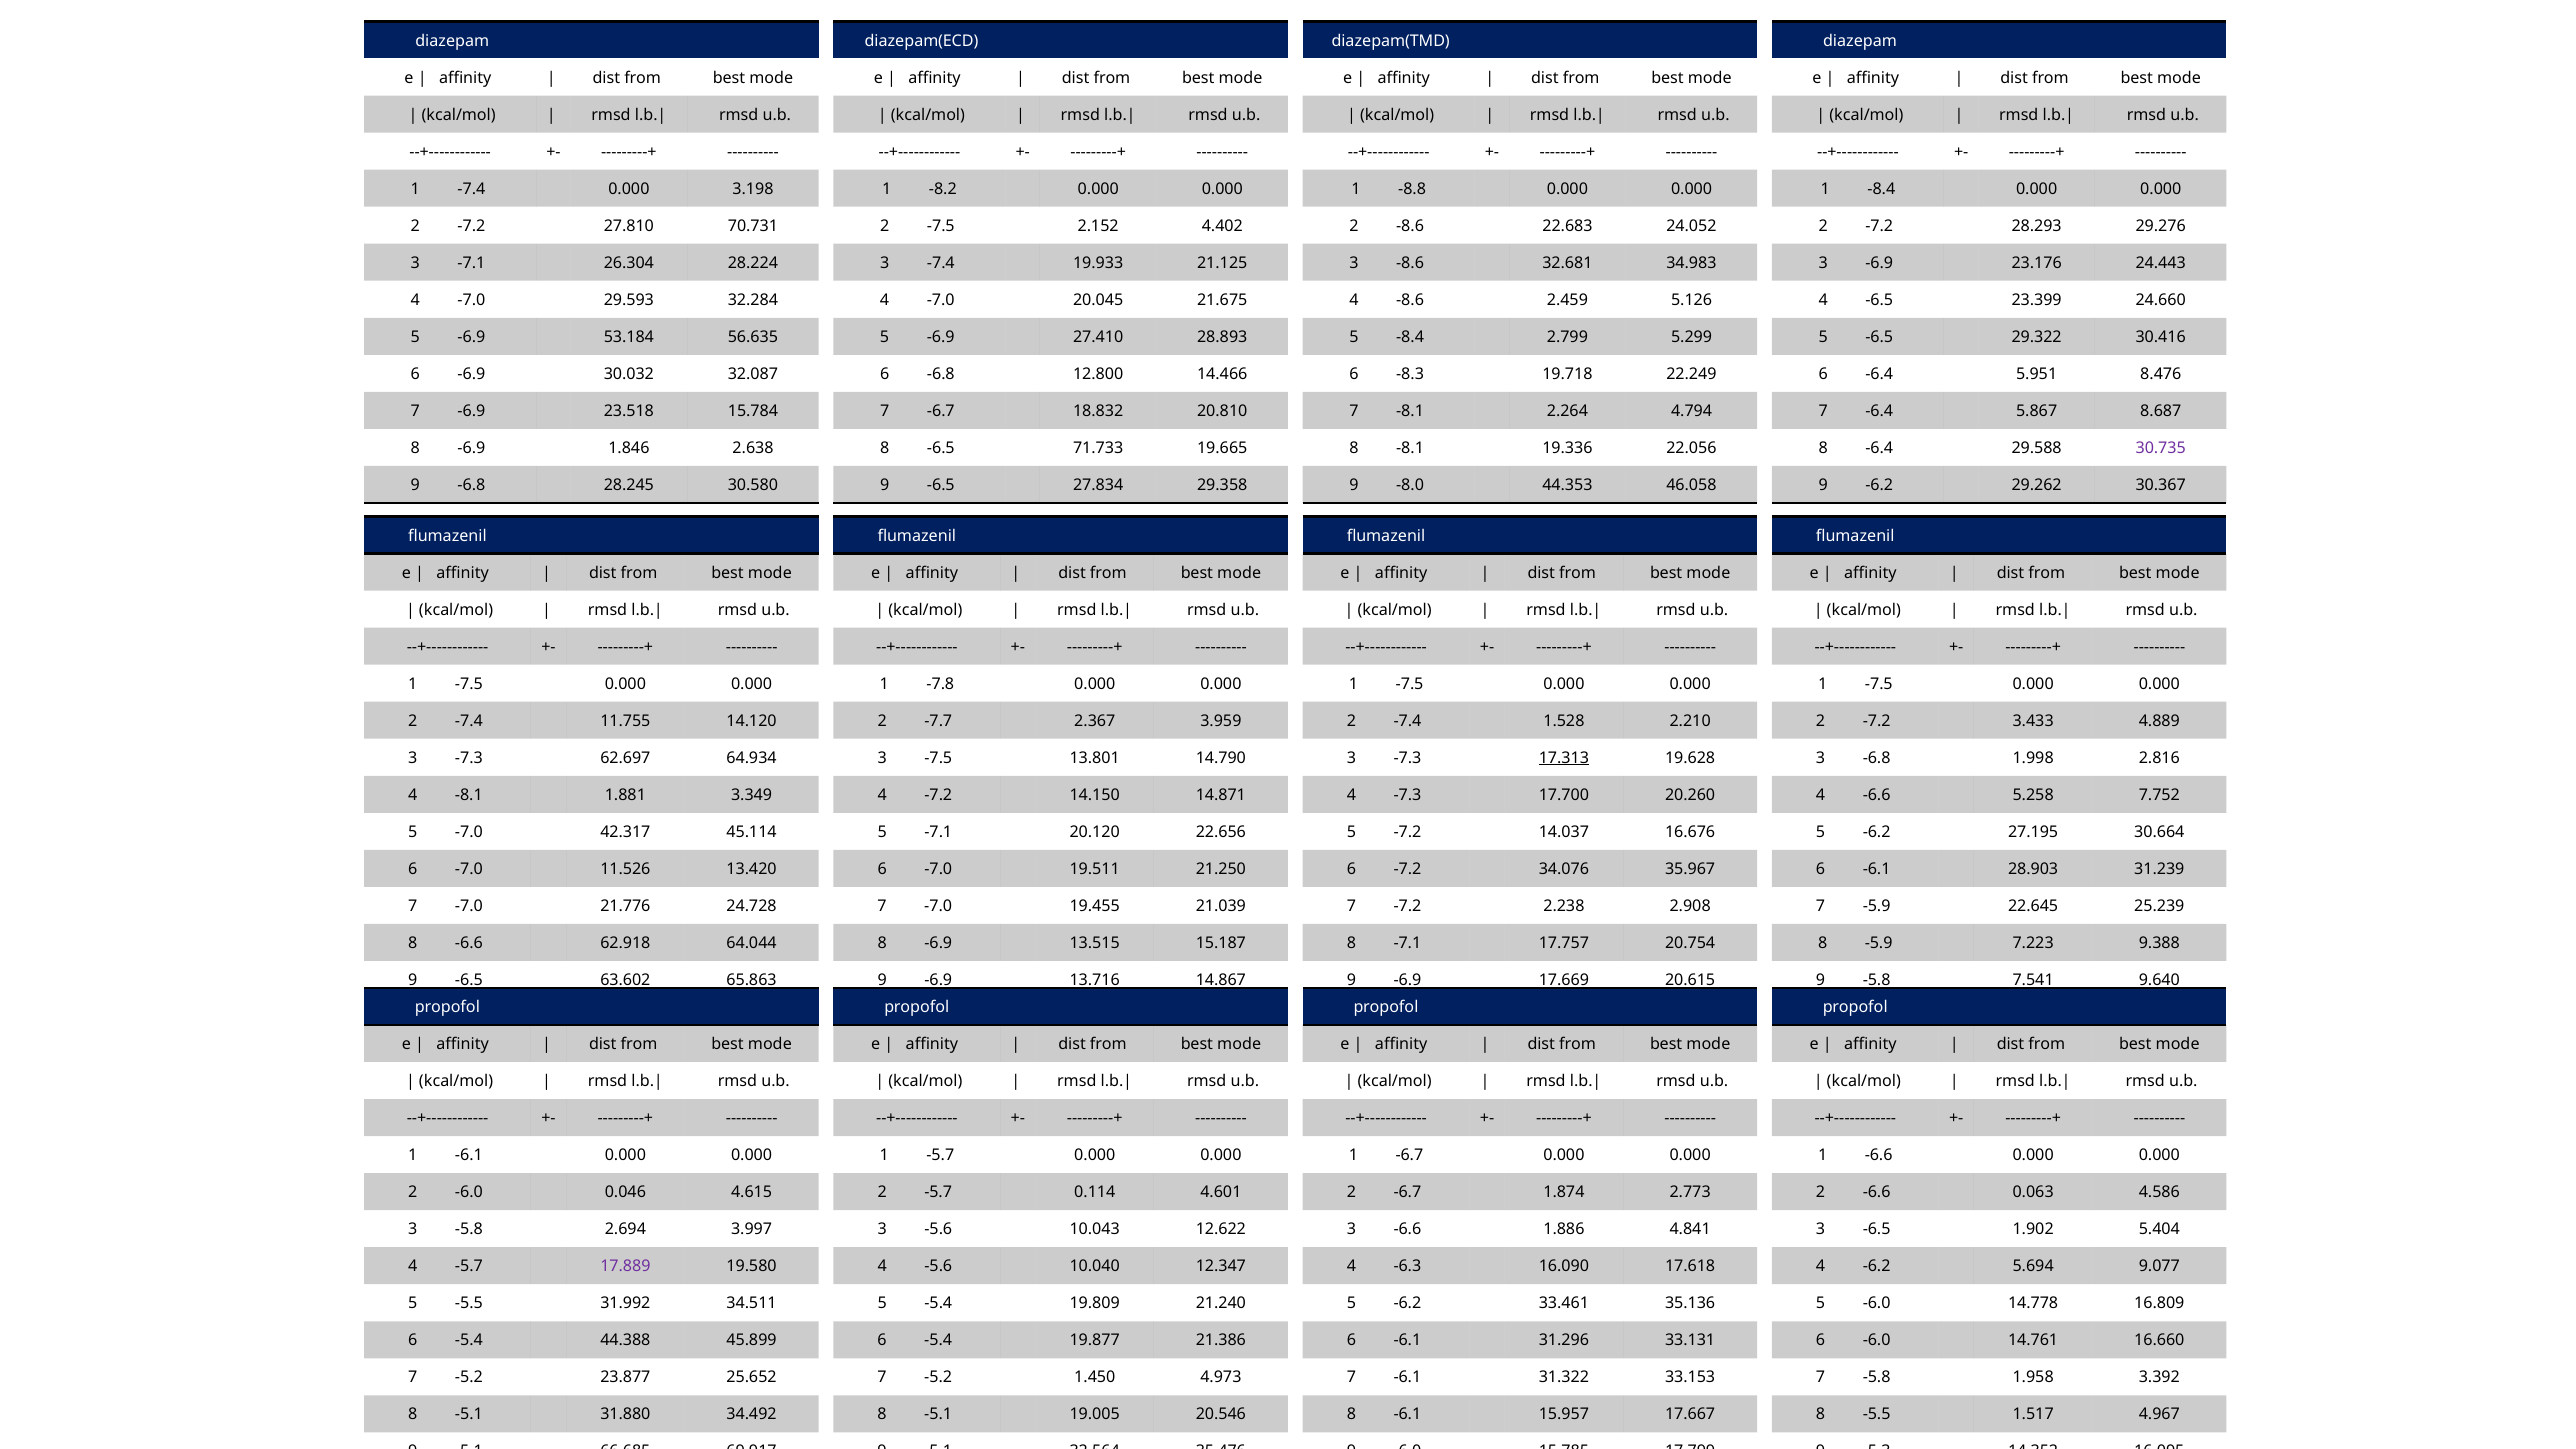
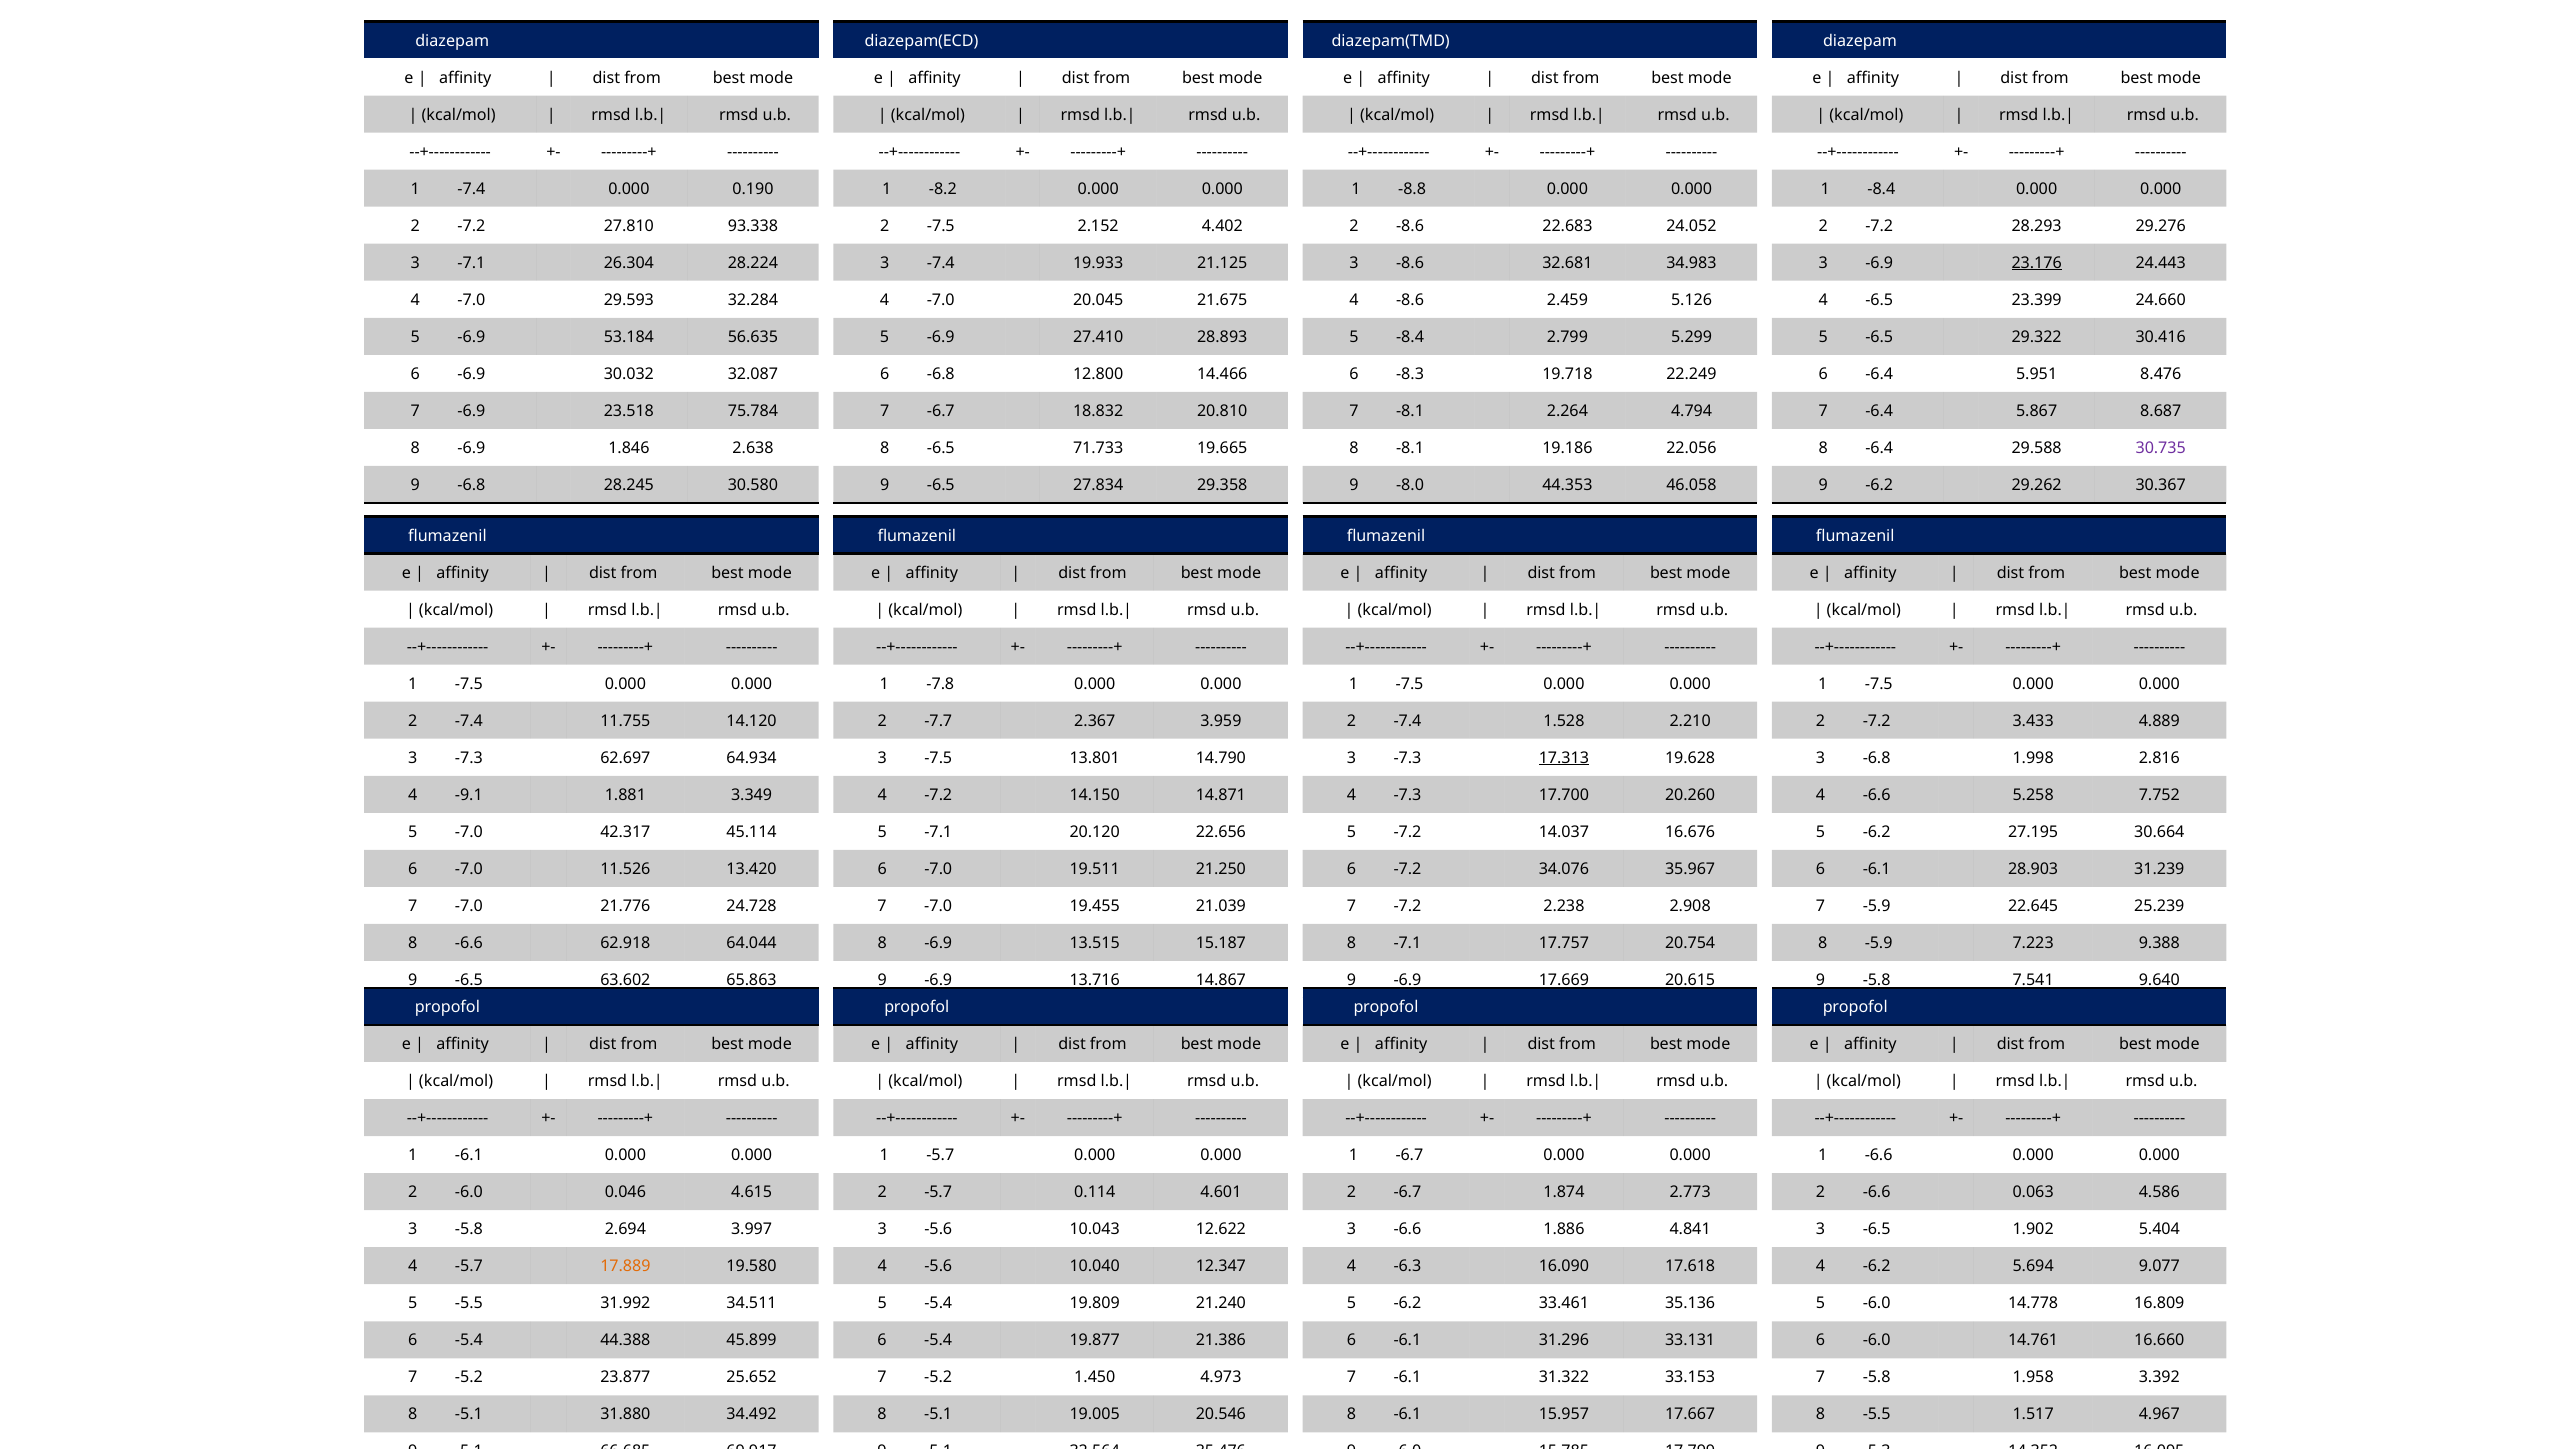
3.198: 3.198 -> 0.190
70.731: 70.731 -> 93.338
23.176 underline: none -> present
15.784: 15.784 -> 75.784
19.336: 19.336 -> 19.186
4 -8.1: -8.1 -> -9.1
17.889 colour: purple -> orange
